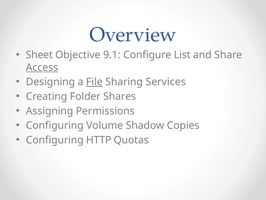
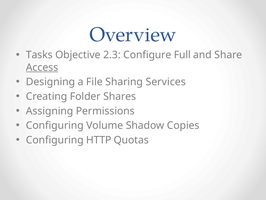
Sheet: Sheet -> Tasks
9.1: 9.1 -> 2.3
List: List -> Full
File underline: present -> none
